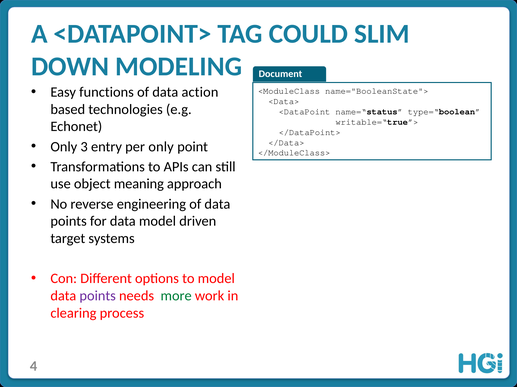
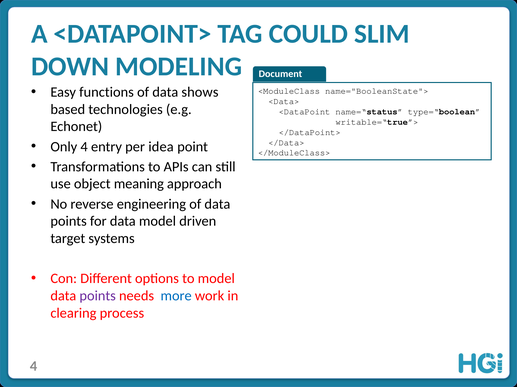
action: action -> shows
3: 3 -> 4
per only: only -> idea
more colour: green -> blue
